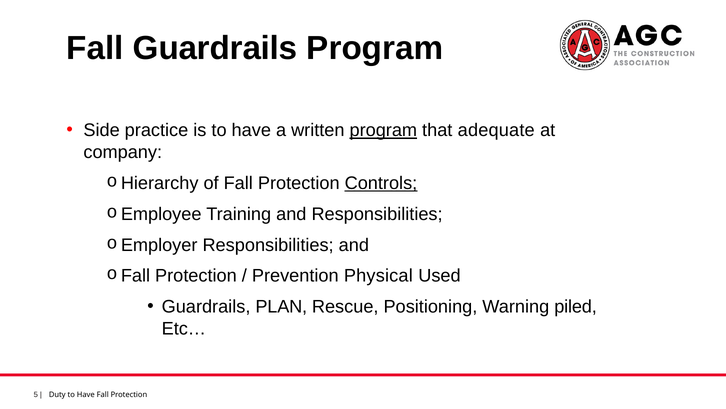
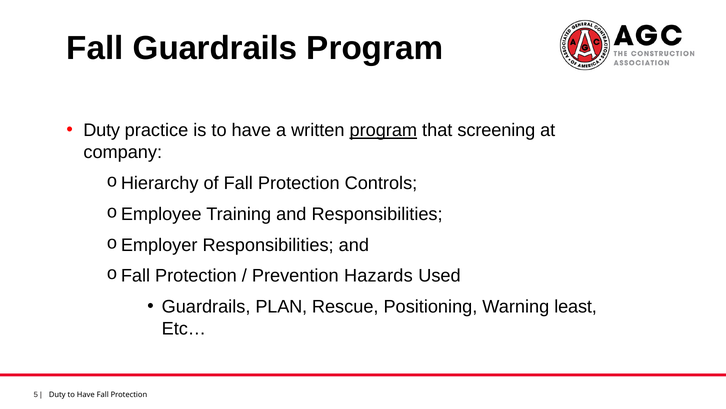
Side at (102, 130): Side -> Duty
adequate: adequate -> screening
Controls underline: present -> none
Physical: Physical -> Hazards
piled: piled -> least
